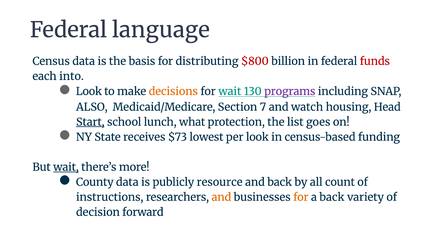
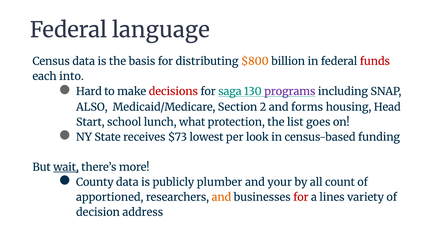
$800 colour: red -> orange
Look at (89, 92): Look -> Hard
decisions colour: orange -> red
for wait: wait -> saga
7: 7 -> 2
watch: watch -> forms
Start underline: present -> none
resource: resource -> plumber
and back: back -> your
instructions: instructions -> apportioned
for at (301, 197) colour: orange -> red
a back: back -> lines
forward: forward -> address
